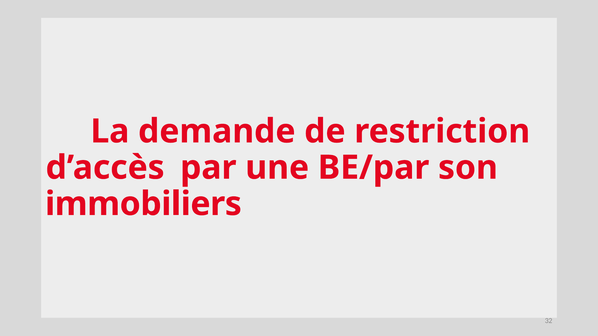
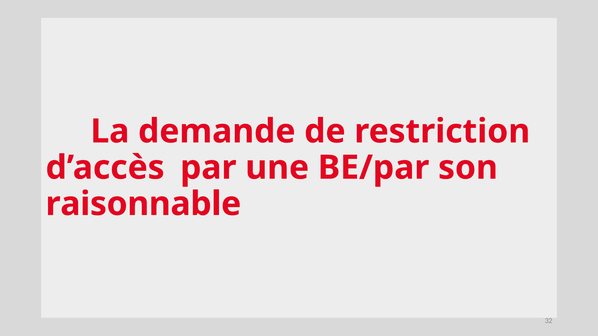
immobiliers: immobiliers -> raisonnable
